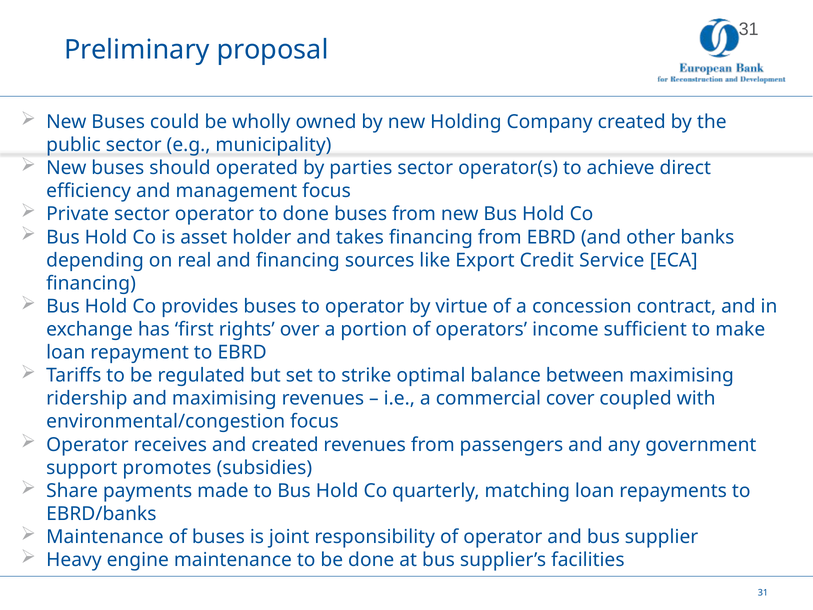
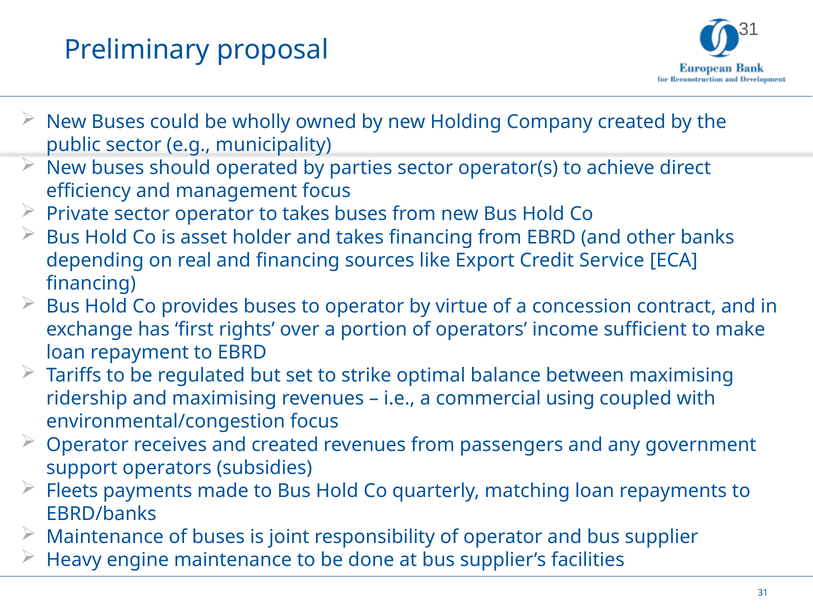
to done: done -> takes
cover: cover -> using
support promotes: promotes -> operators
Share: Share -> Fleets
